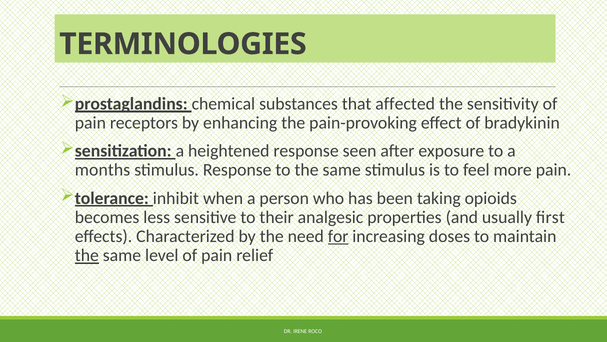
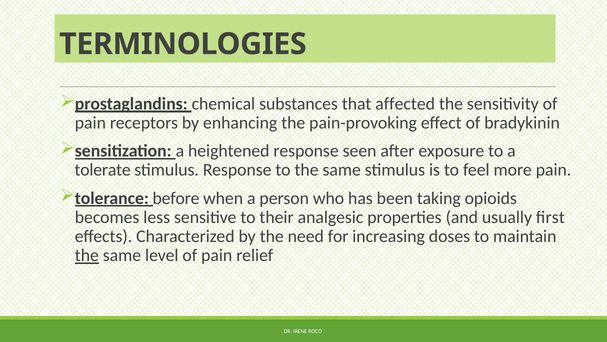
months: months -> tolerate
inhibit: inhibit -> before
for underline: present -> none
